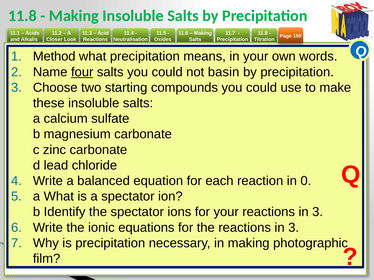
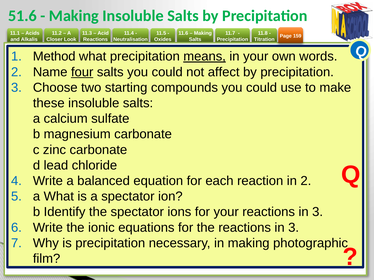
11.8 at (22, 16): 11.8 -> 51.6
means underline: none -> present
basin: basin -> affect
in 0: 0 -> 2
